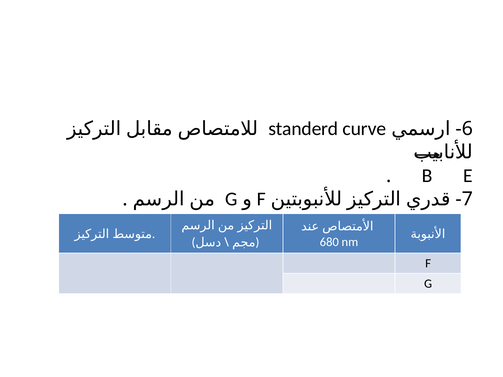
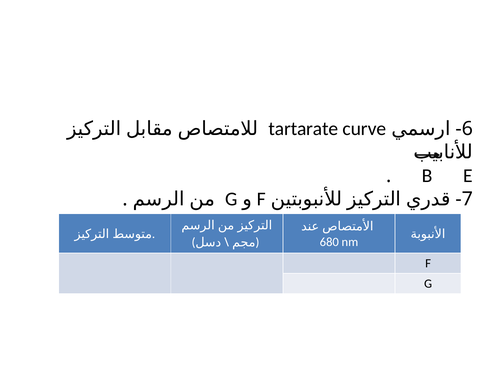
standerd: standerd -> tartarate
